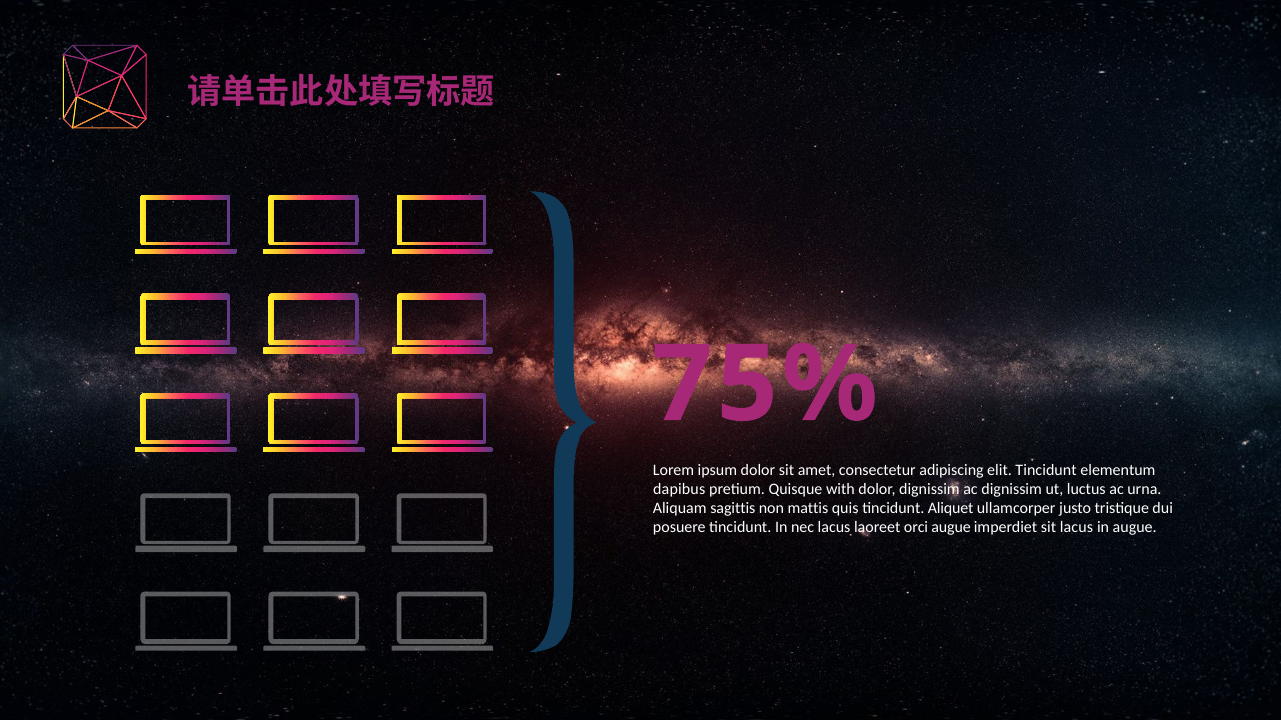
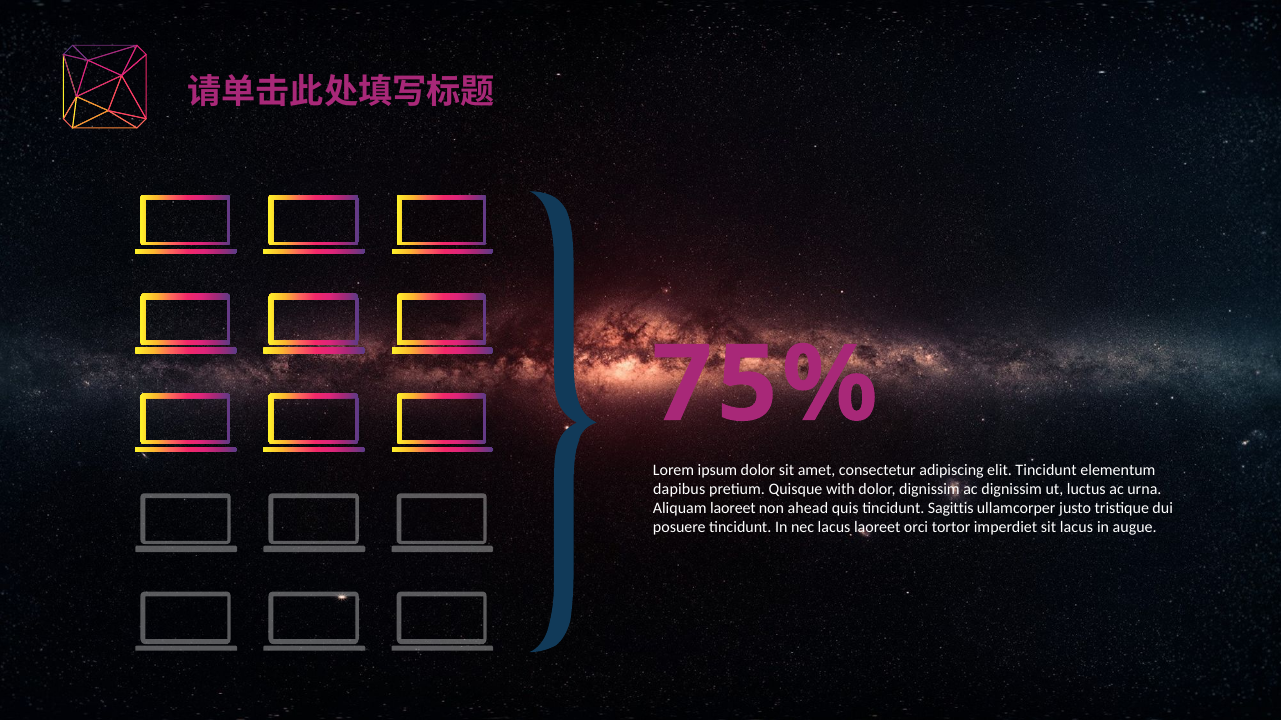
Aliquam sagittis: sagittis -> laoreet
mattis: mattis -> ahead
Aliquet: Aliquet -> Sagittis
orci augue: augue -> tortor
